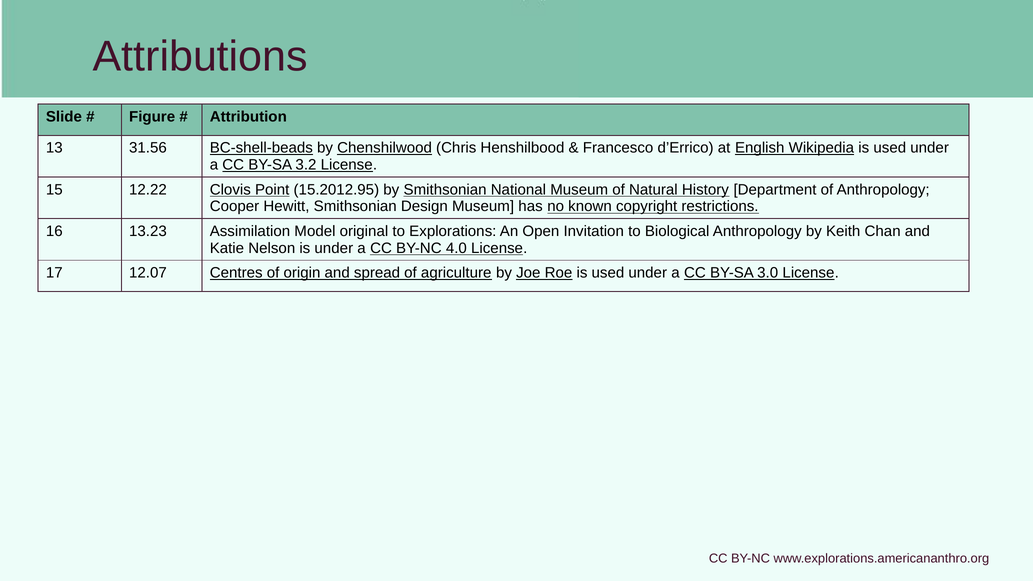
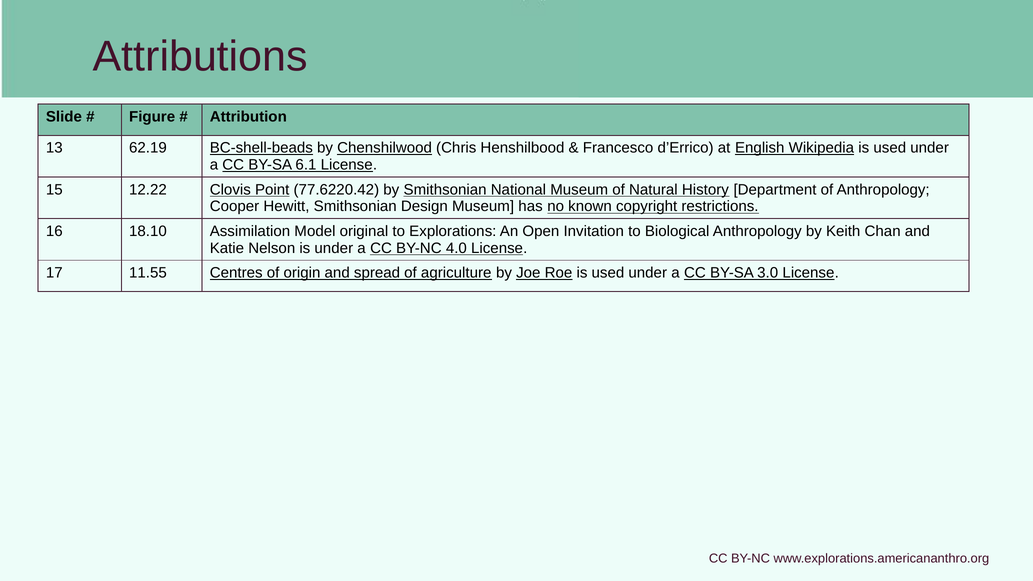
31.56: 31.56 -> 62.19
3.2: 3.2 -> 6.1
15.2012.95: 15.2012.95 -> 77.6220.42
13.23: 13.23 -> 18.10
12.07: 12.07 -> 11.55
